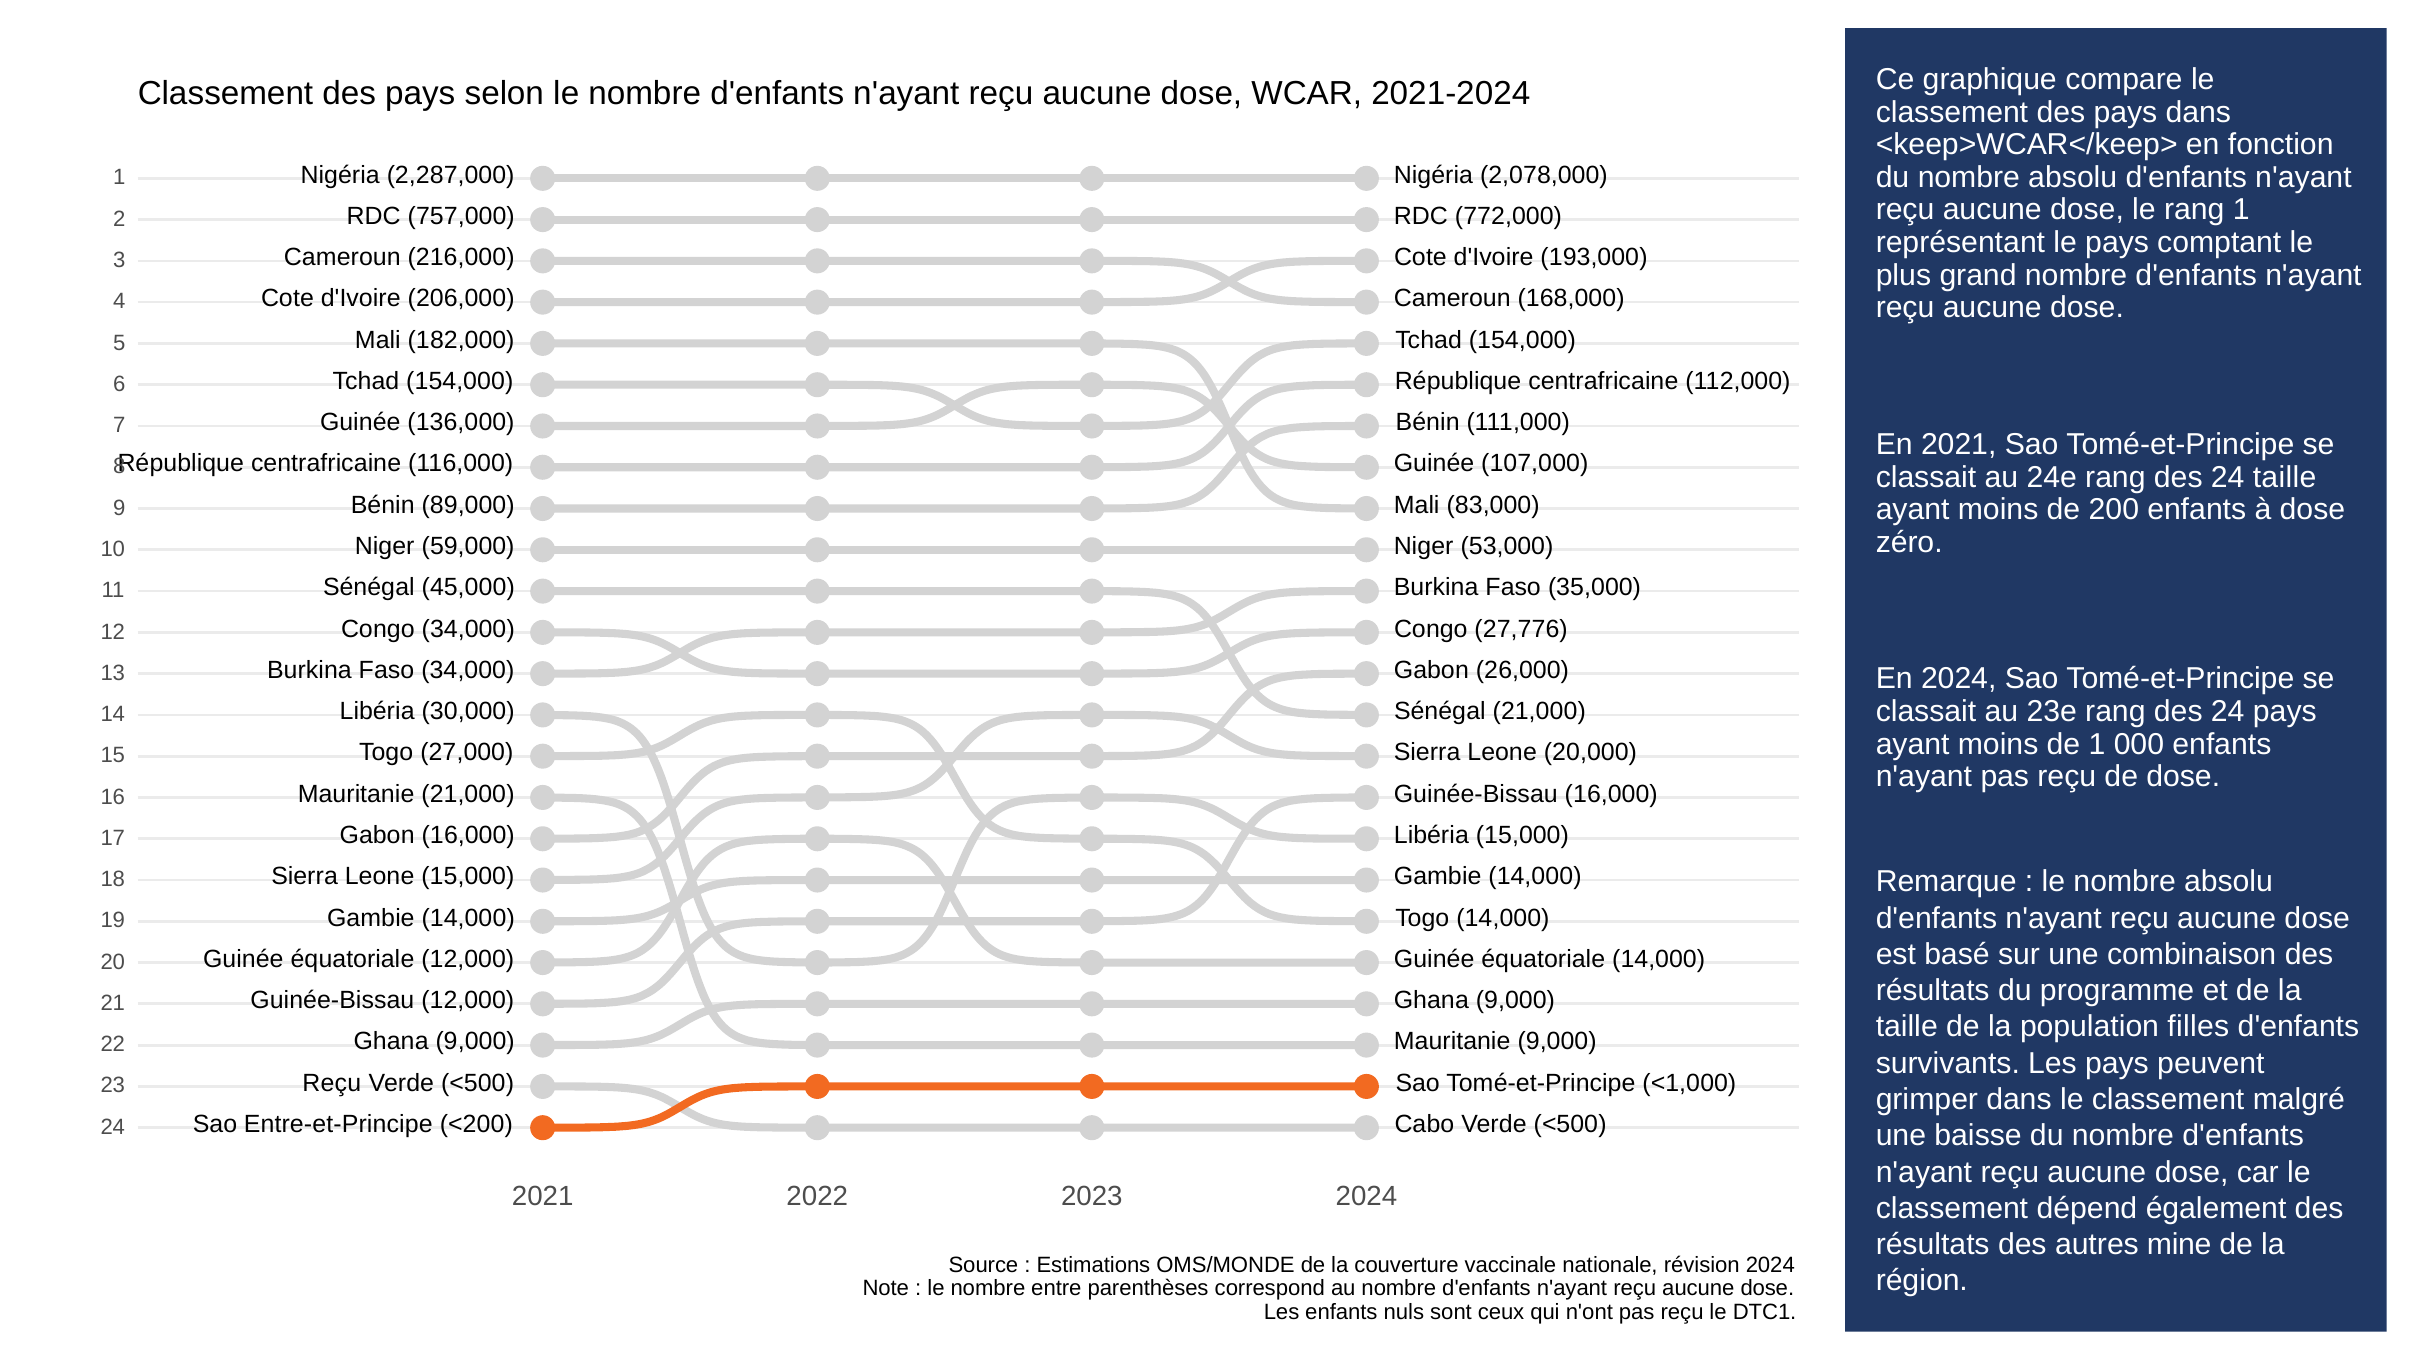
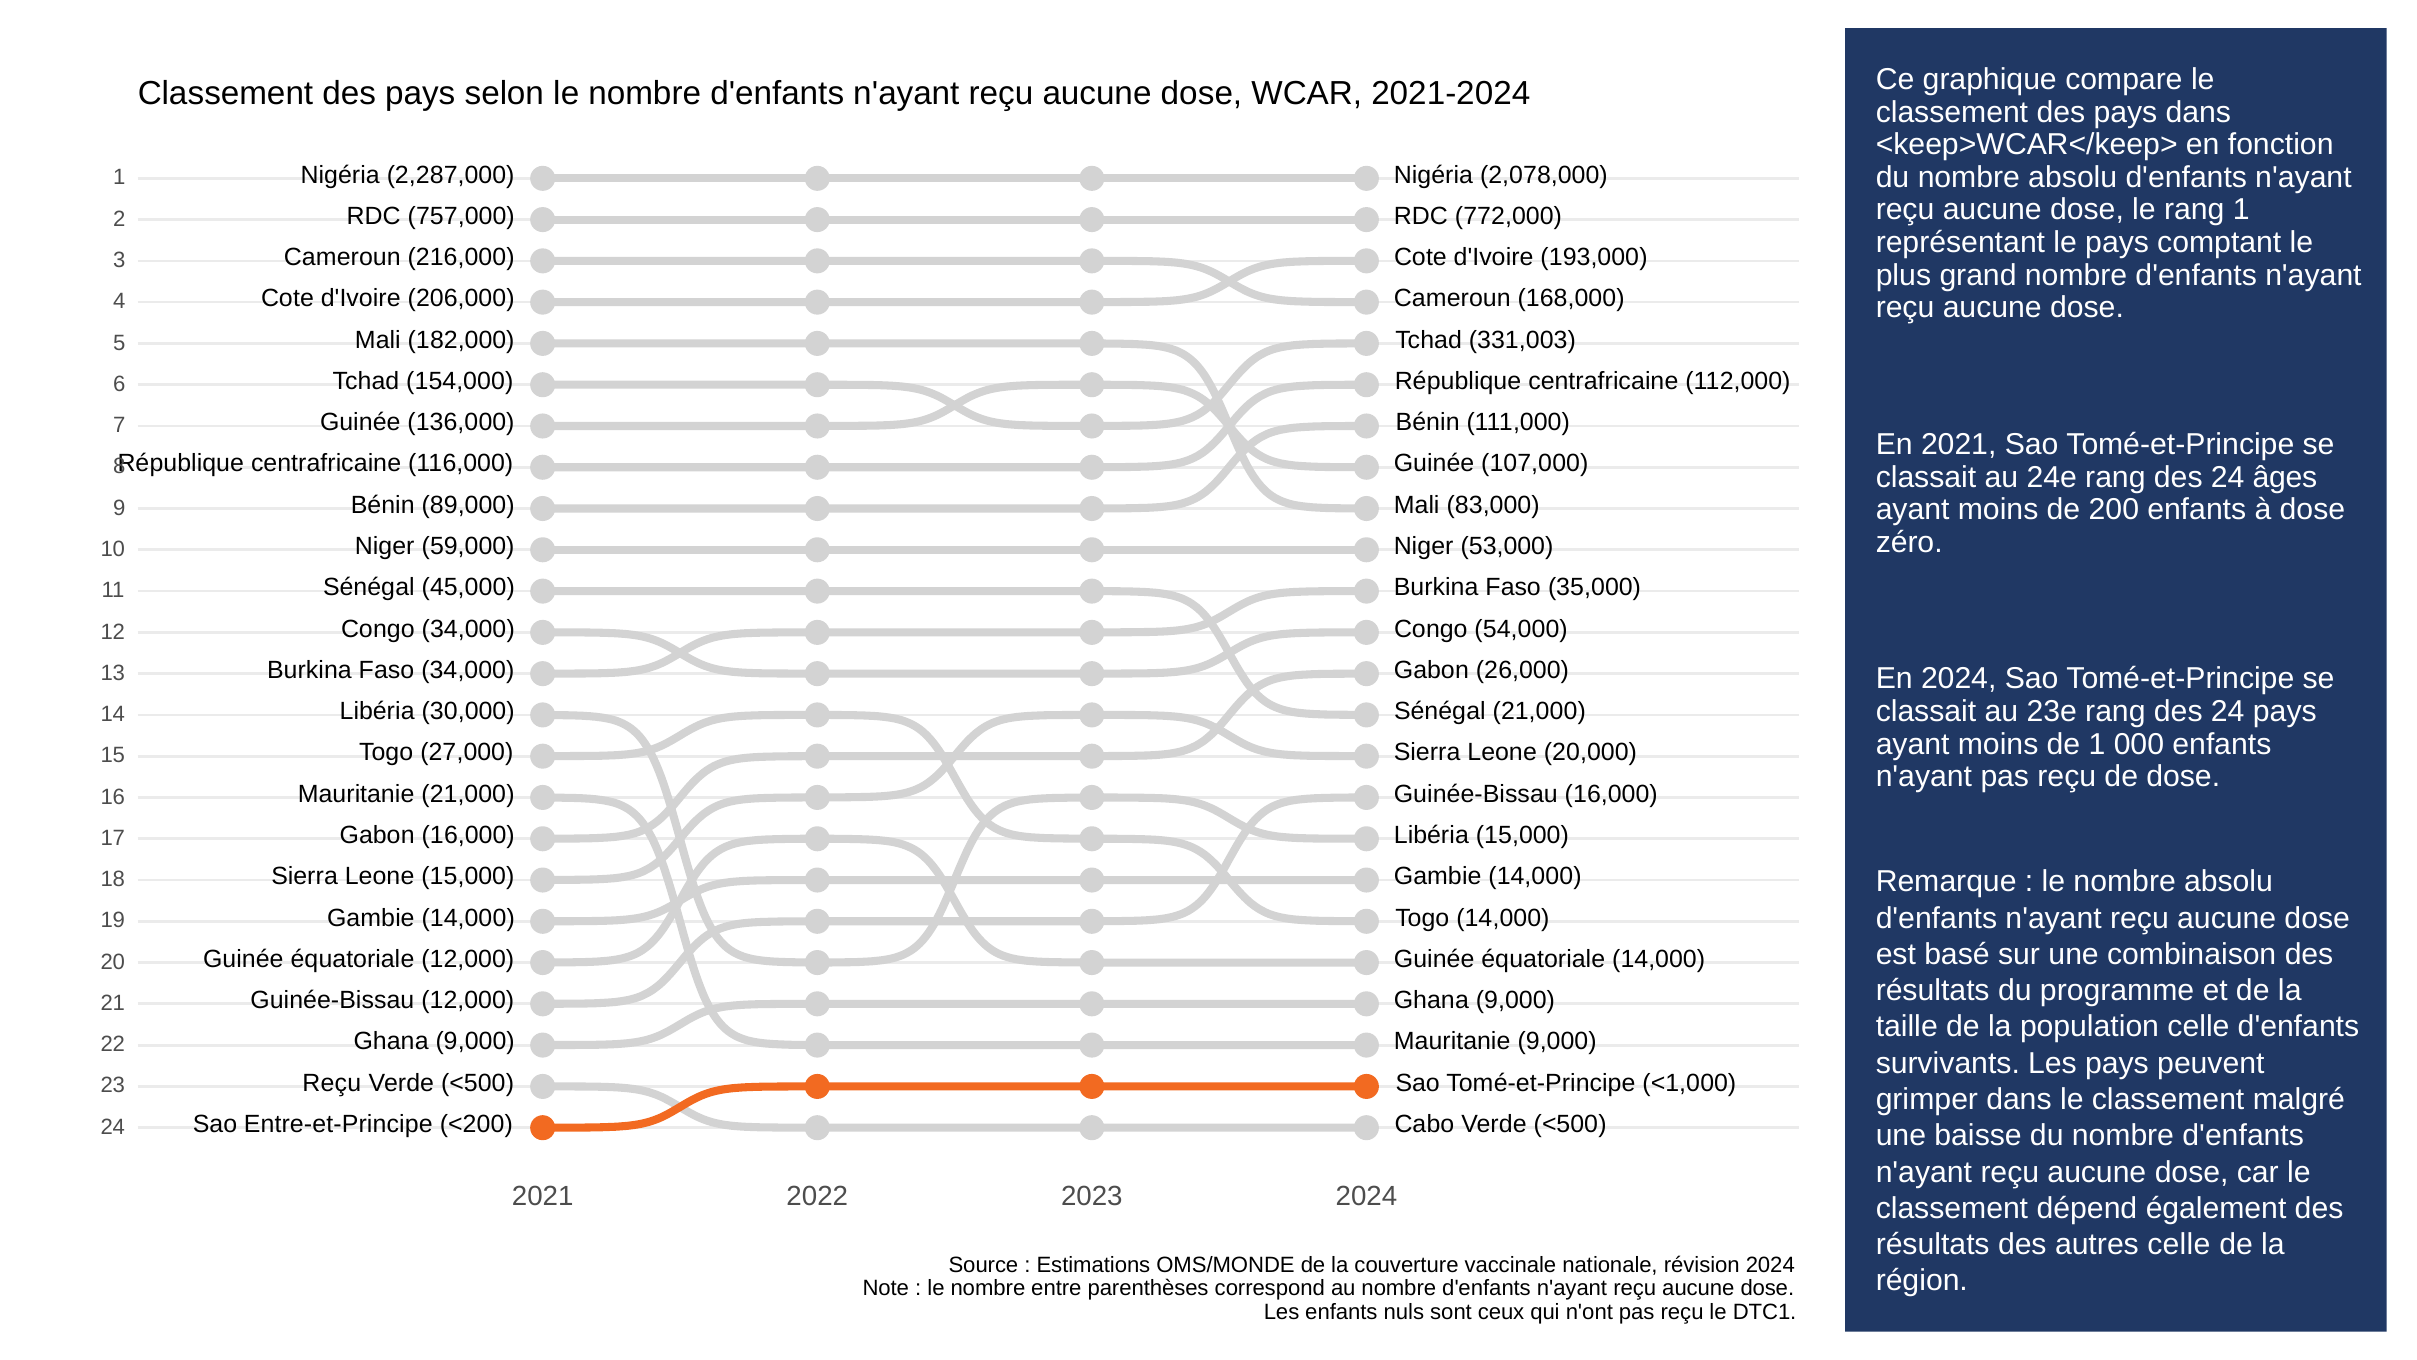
154,000 at (1522, 340): 154,000 -> 331,003
24 taille: taille -> âges
27,776: 27,776 -> 54,000
population filles: filles -> celle
autres mine: mine -> celle
